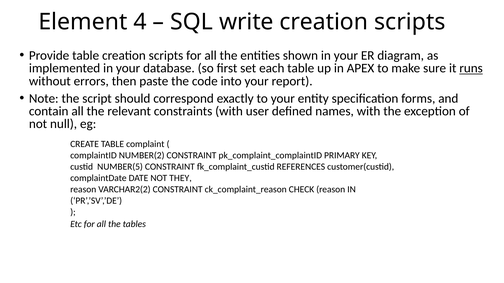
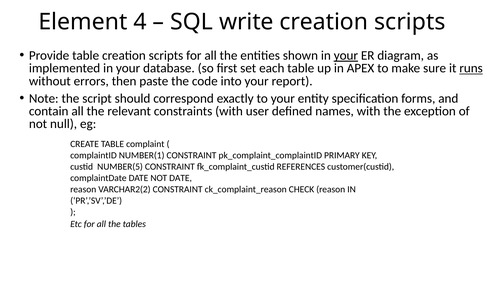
your at (346, 56) underline: none -> present
NUMBER(2: NUMBER(2 -> NUMBER(1
NOT THEY: THEY -> DATE
